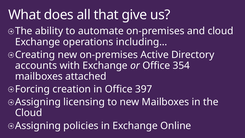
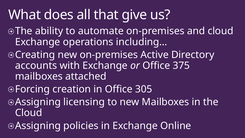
354: 354 -> 375
397: 397 -> 305
